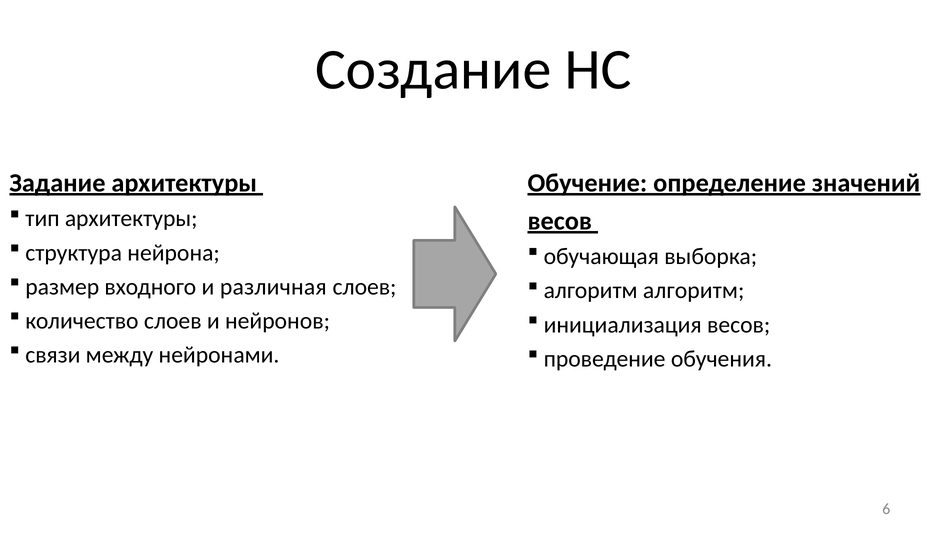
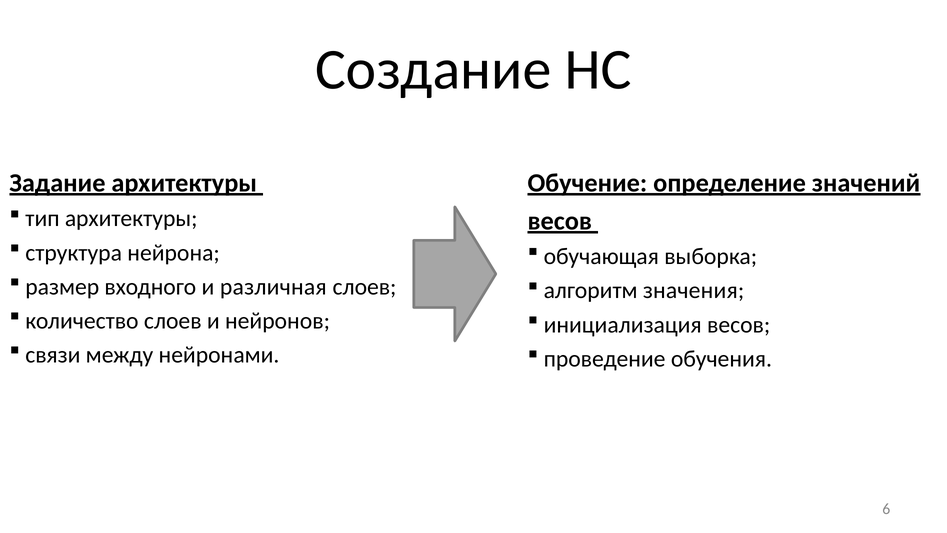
алгоритм алгоритм: алгоритм -> значения
